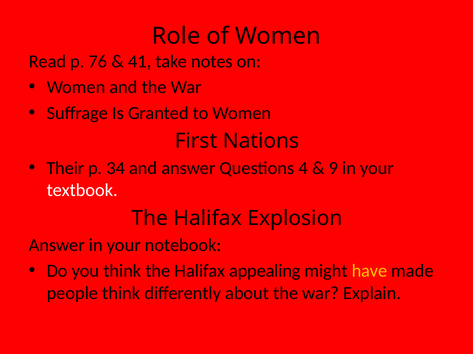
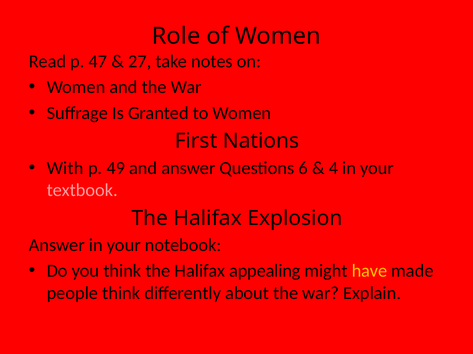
76: 76 -> 47
41: 41 -> 27
Their: Their -> With
34: 34 -> 49
4: 4 -> 6
9: 9 -> 4
textbook colour: white -> pink
